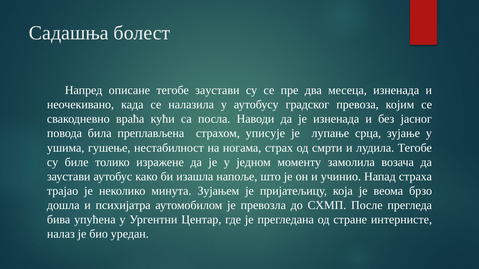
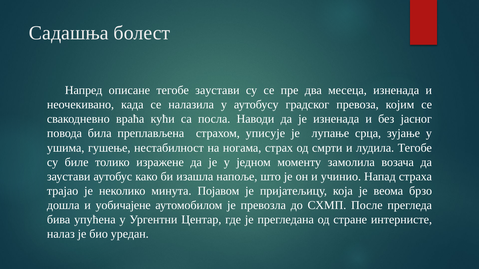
Зујањем: Зујањем -> Појавом
психијатра: психијатра -> уобичајене
